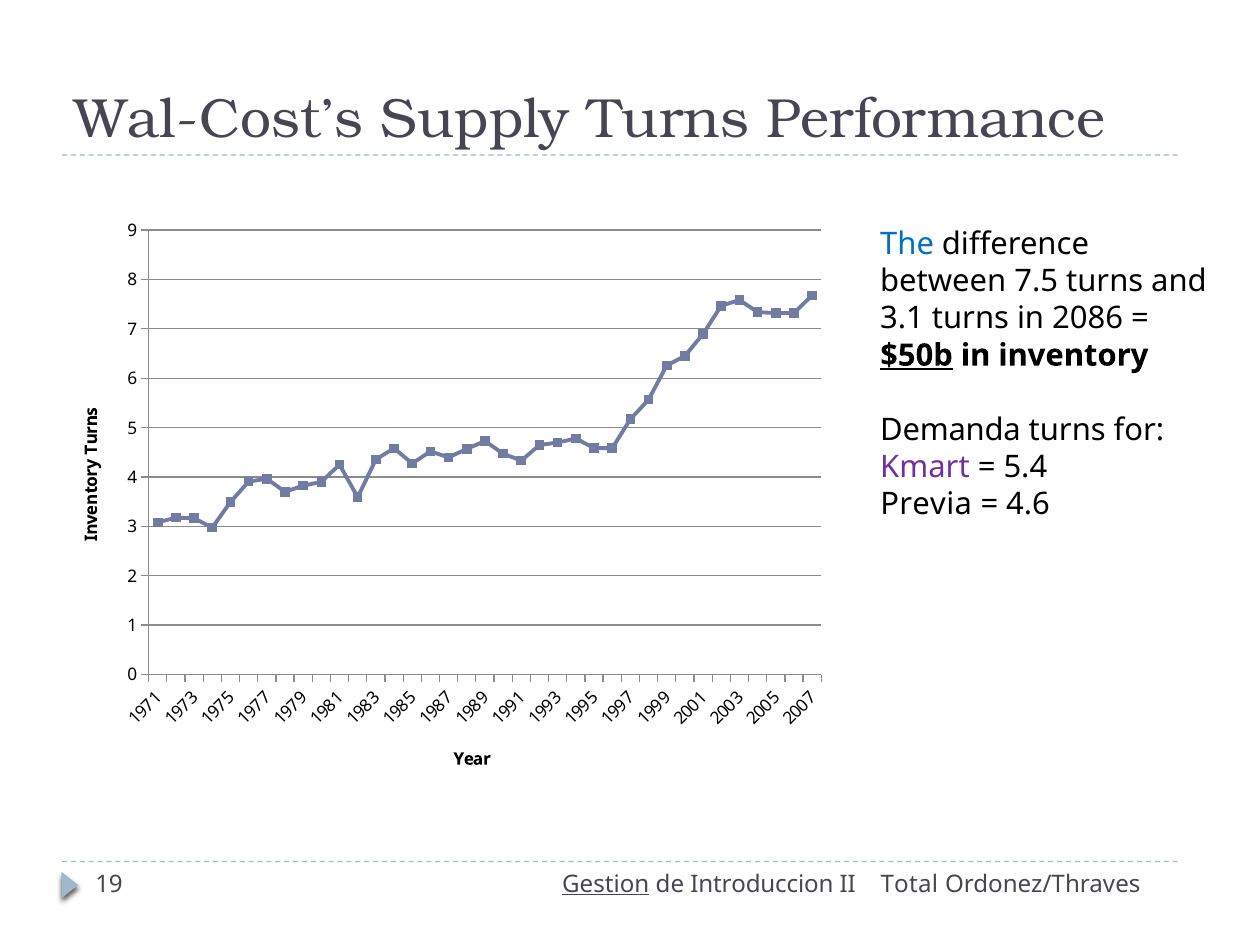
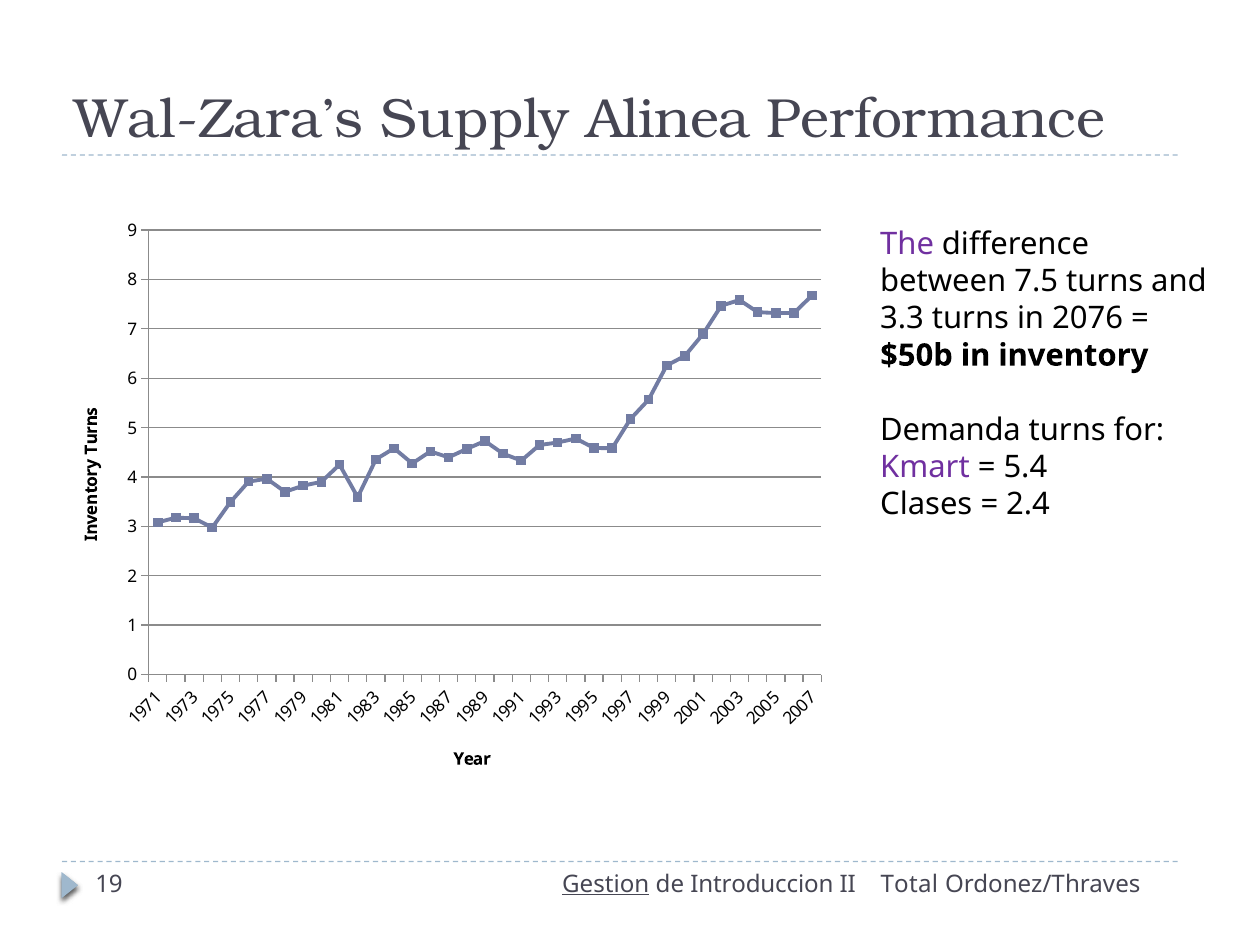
Wal-Cost’s: Wal-Cost’s -> Wal-Zara’s
Supply Turns: Turns -> Alinea
The colour: blue -> purple
3.1: 3.1 -> 3.3
2086: 2086 -> 2076
$50b underline: present -> none
Previa: Previa -> Clases
4.6: 4.6 -> 2.4
